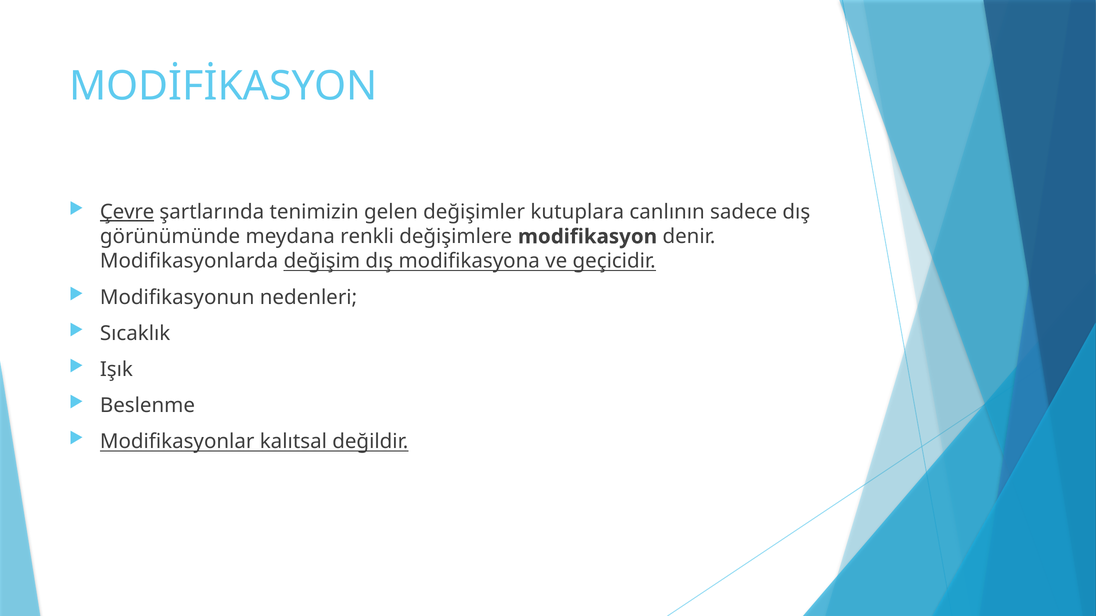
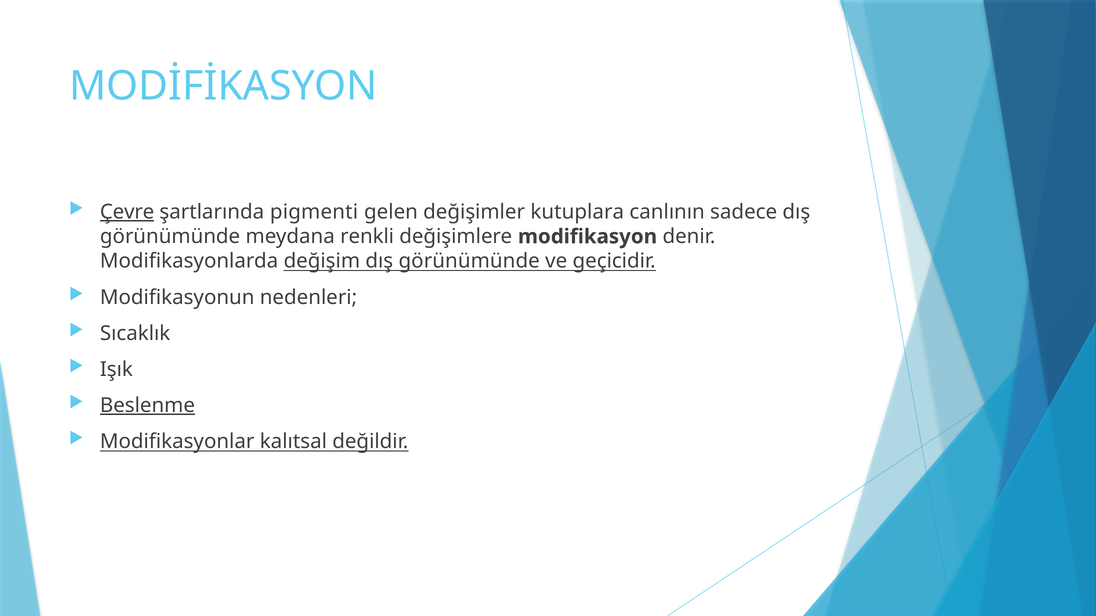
tenimizin: tenimizin -> pigmenti
değişim dış modifikasyona: modifikasyona -> görünümünde
Beslenme underline: none -> present
